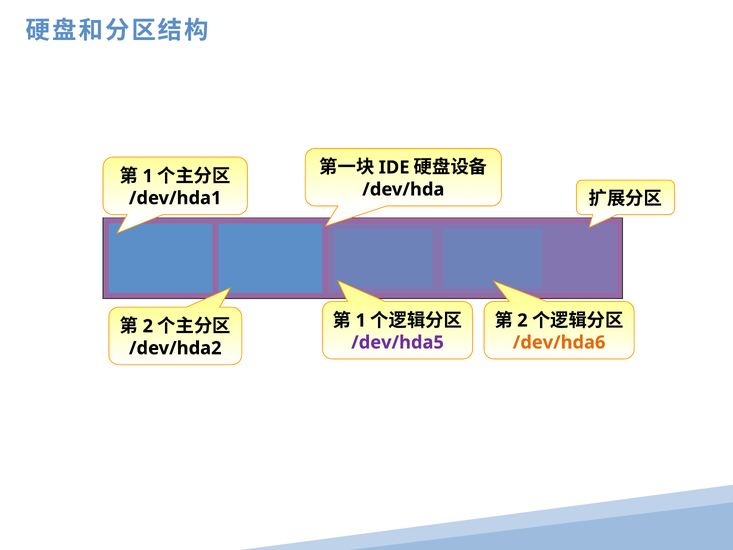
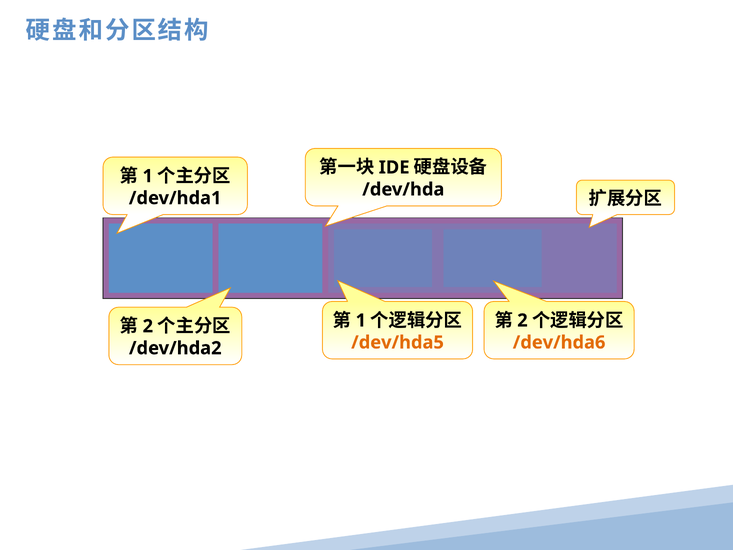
/dev/hda5 colour: purple -> orange
